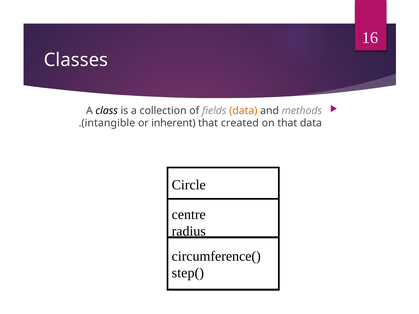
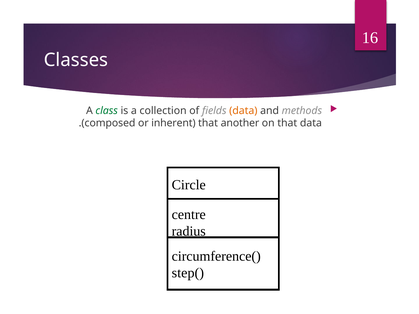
class colour: black -> green
intangible: intangible -> composed
created: created -> another
